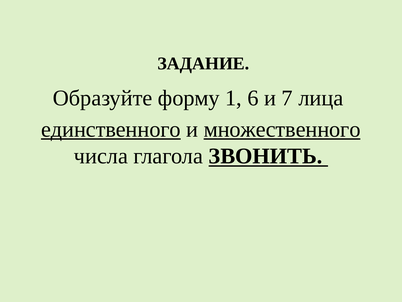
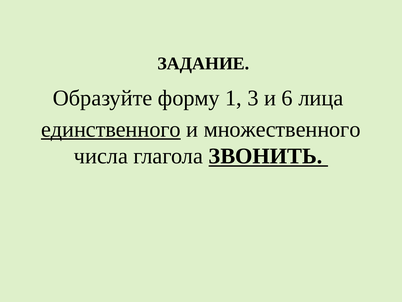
6: 6 -> 3
7: 7 -> 6
множественного underline: present -> none
